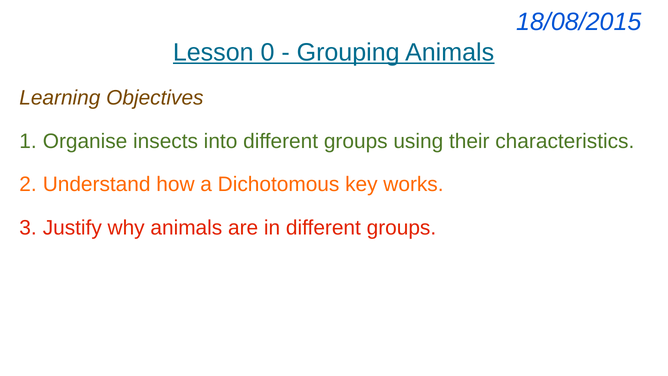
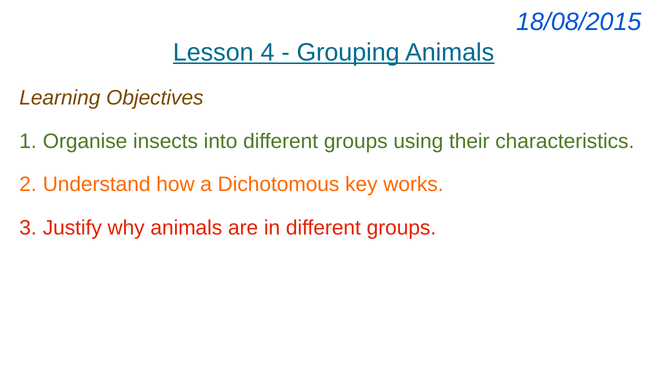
0: 0 -> 4
